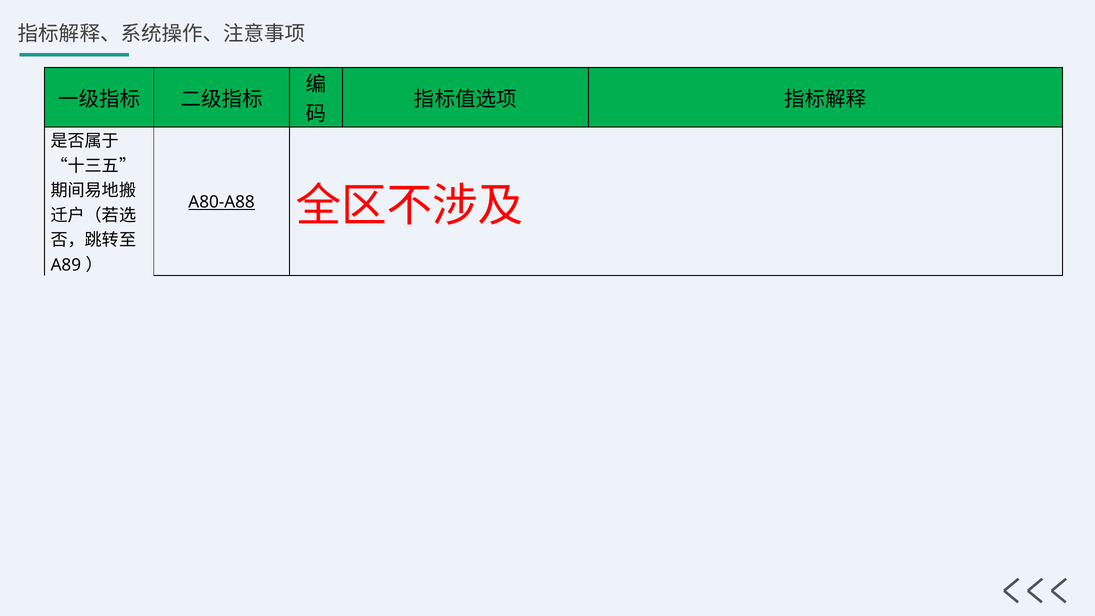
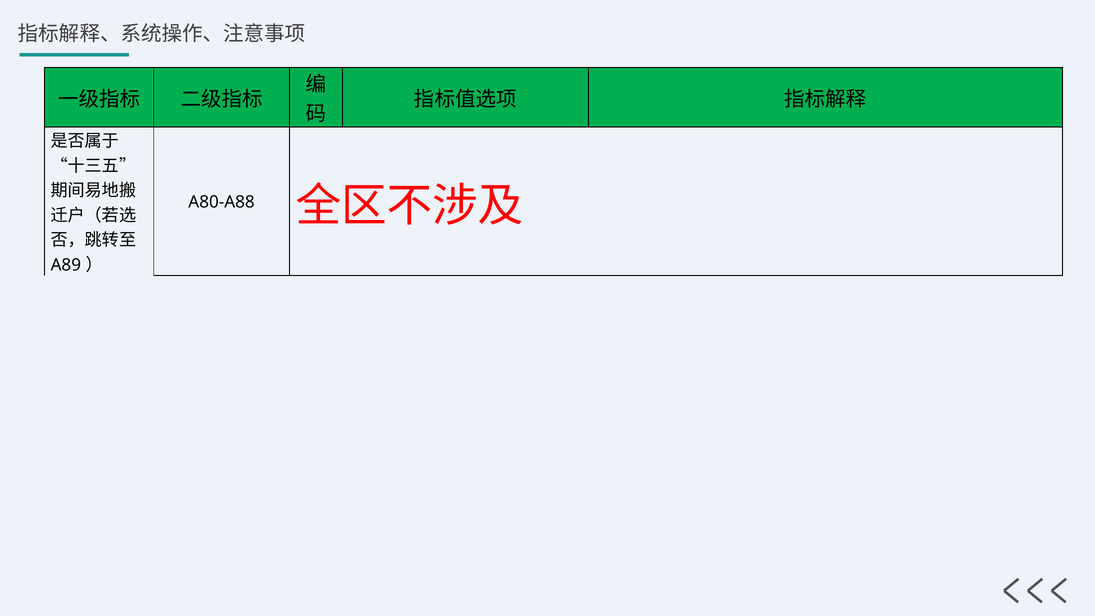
A80-A88 underline: present -> none
